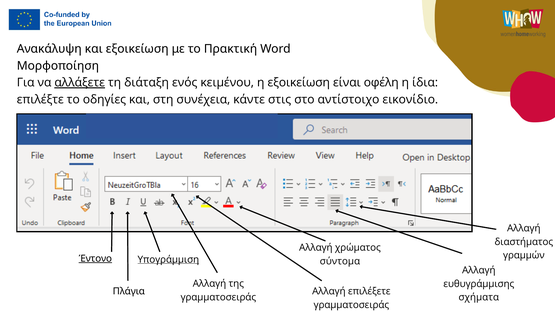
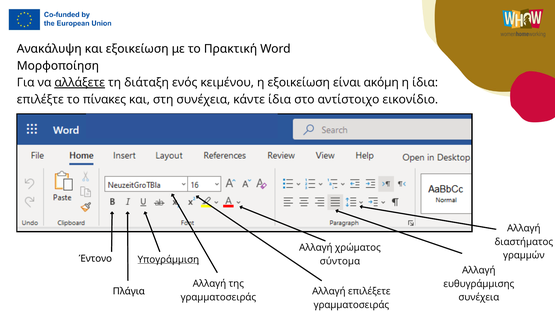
οφέλη: οφέλη -> ακόμη
οδηγίες: οδηγίες -> πίνακες
κάντε στις: στις -> ίδια
Έντονο underline: present -> none
σχήματα at (479, 298): σχήματα -> συνέχεια
